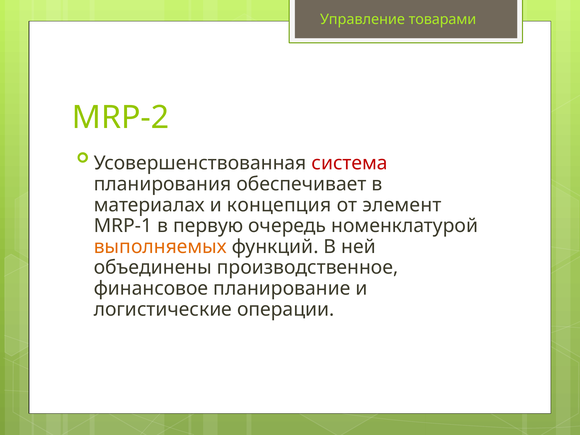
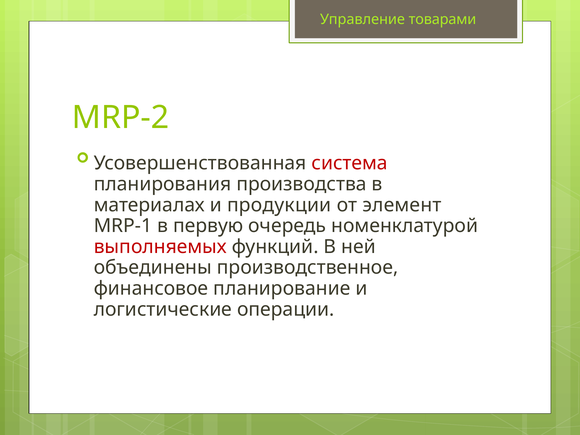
обеспечивает: обеспечивает -> производства
концепция: концепция -> продукции
выполняемых colour: orange -> red
